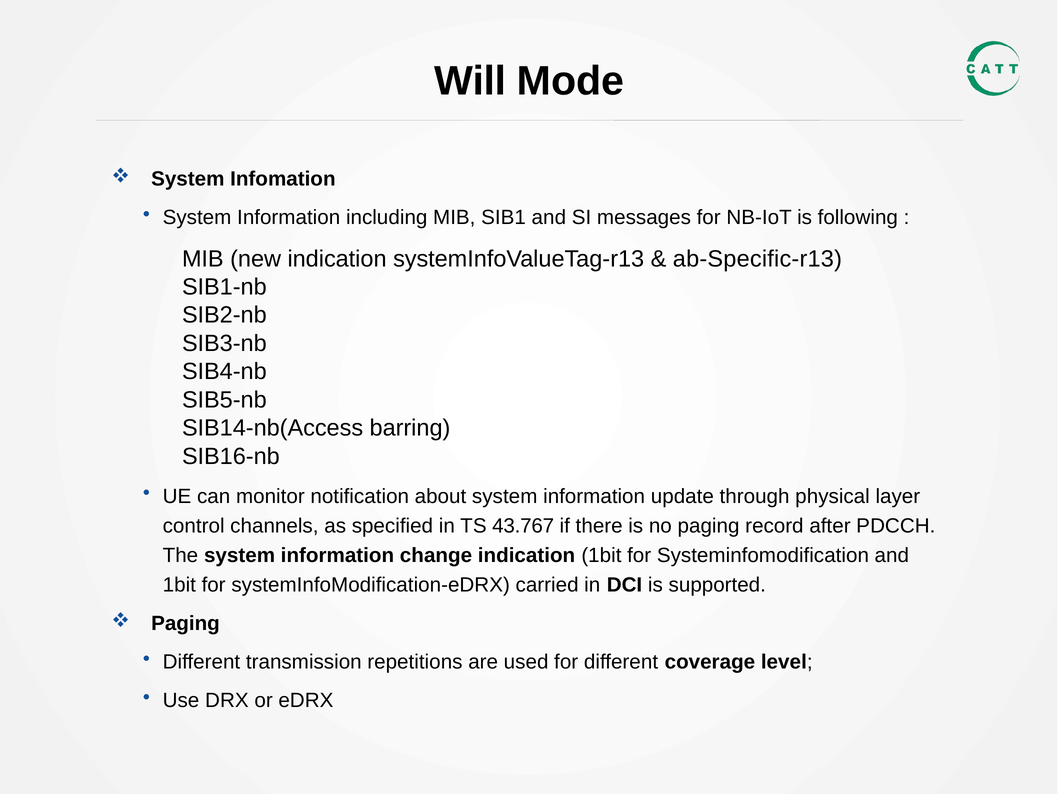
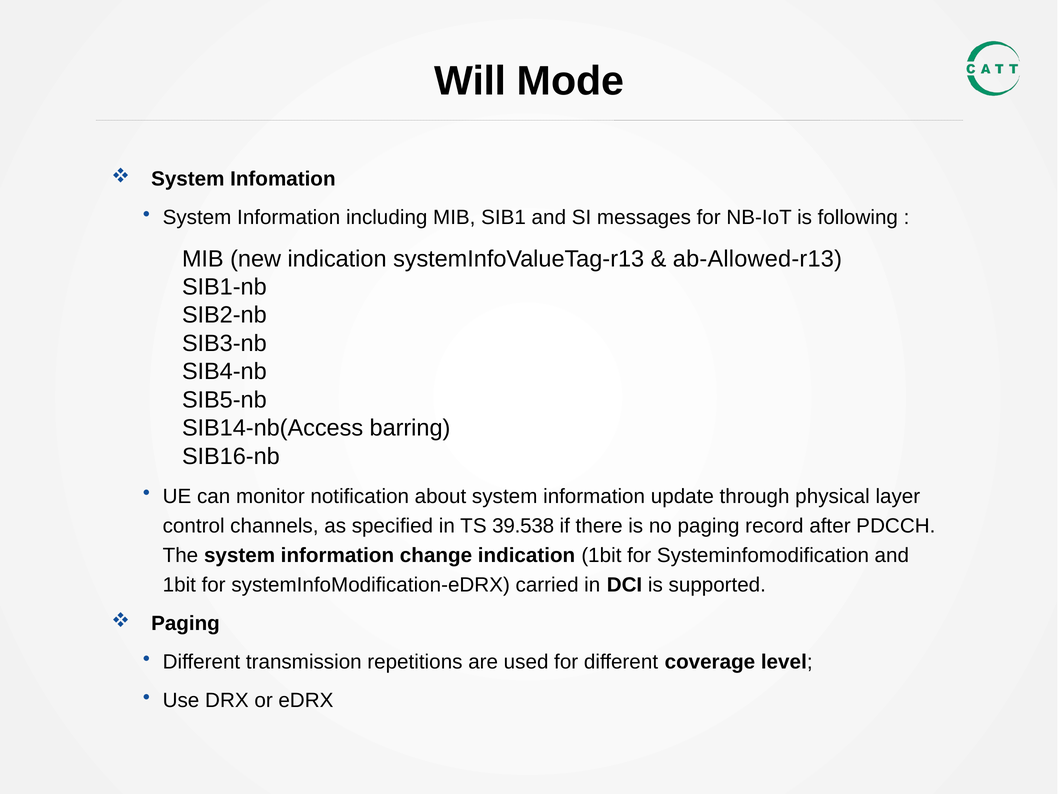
ab-Specific-r13: ab-Specific-r13 -> ab-Allowed-r13
43.767: 43.767 -> 39.538
